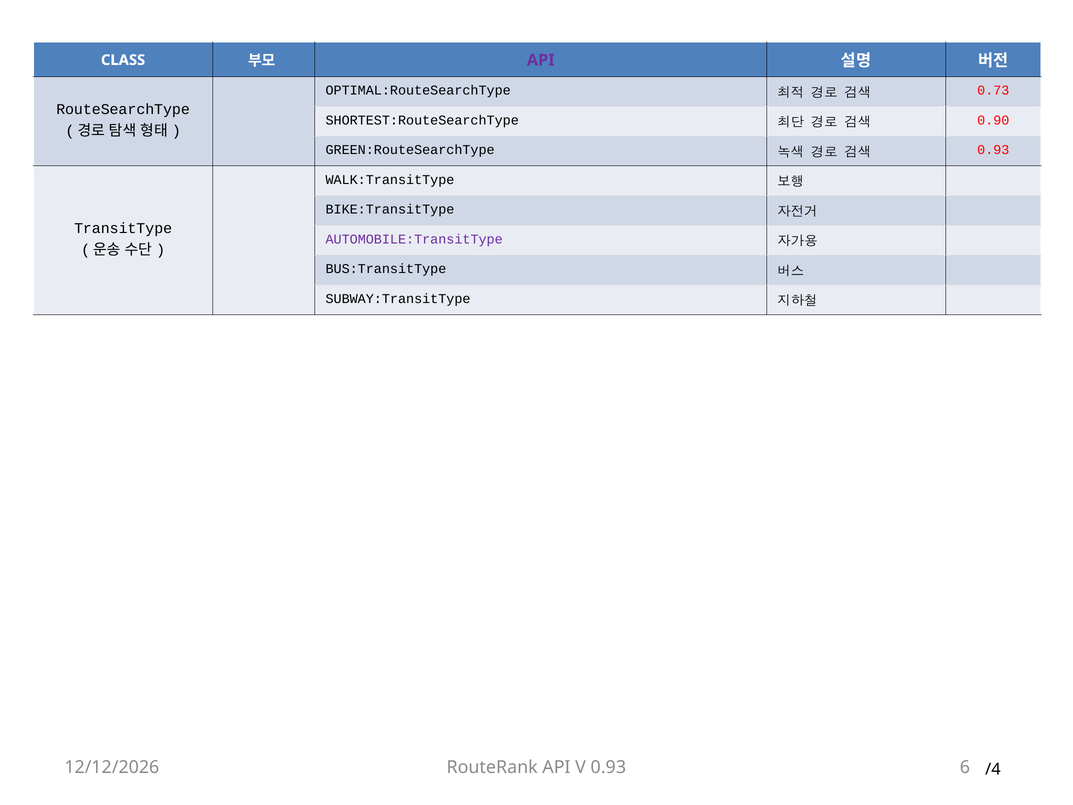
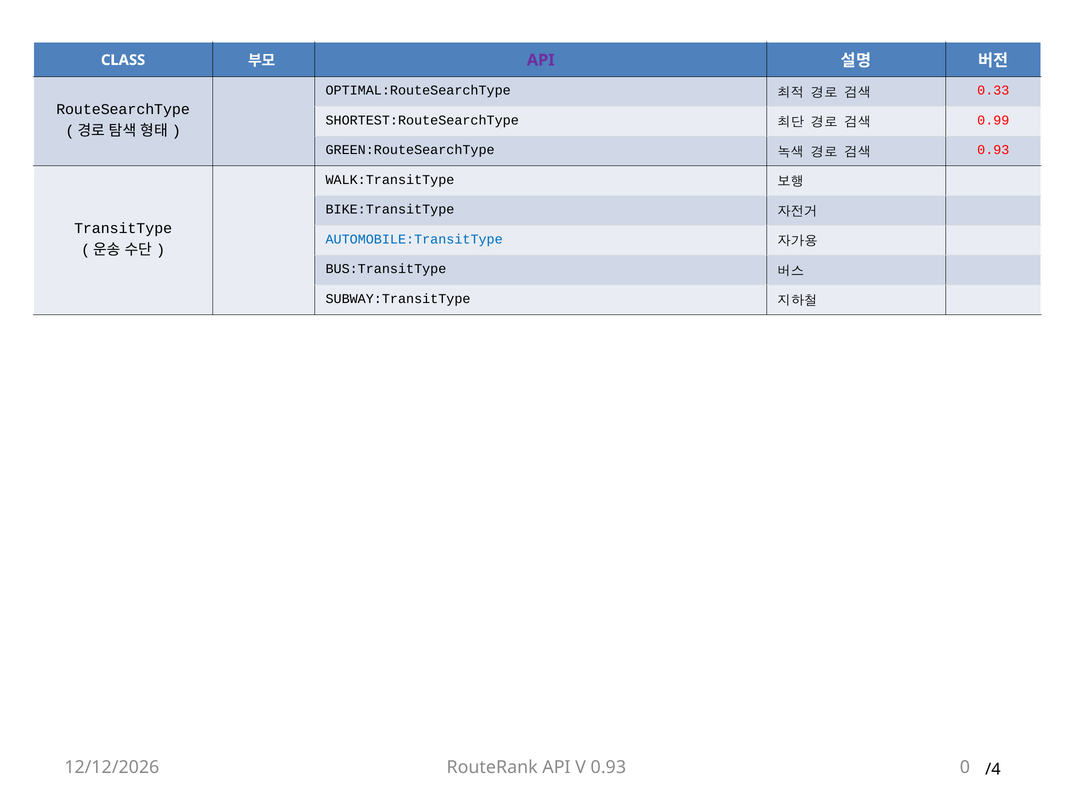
0.73: 0.73 -> 0.33
0.90: 0.90 -> 0.99
AUTOMOBILE:TransitType colour: purple -> blue
6: 6 -> 0
